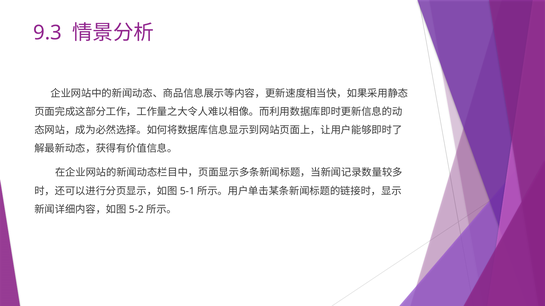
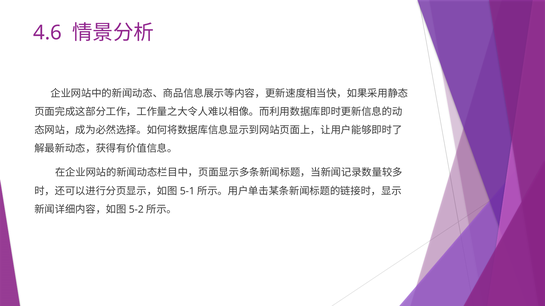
9.3: 9.3 -> 4.6
